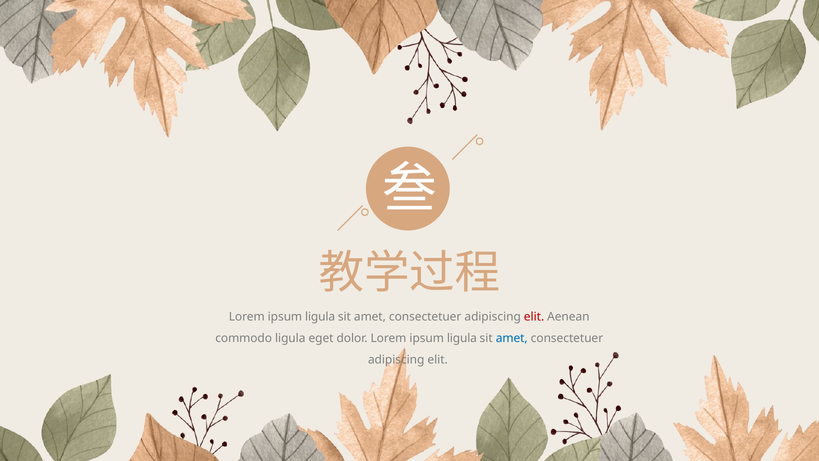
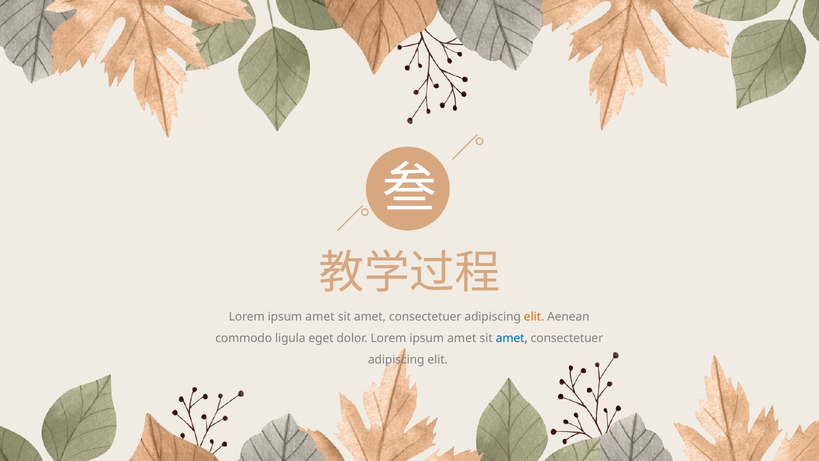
ligula at (320, 316): ligula -> amet
elit at (534, 316) colour: red -> orange
dolor Lorem ipsum ligula: ligula -> amet
